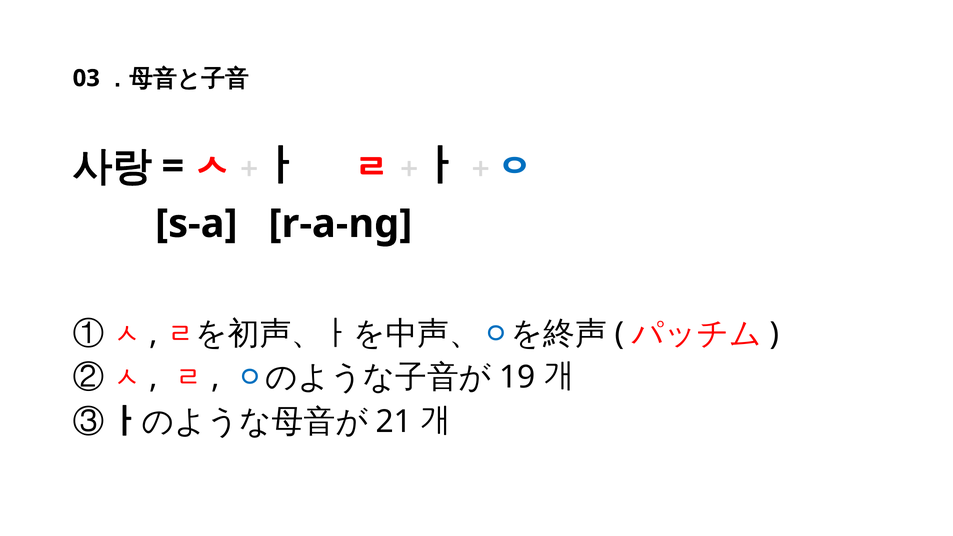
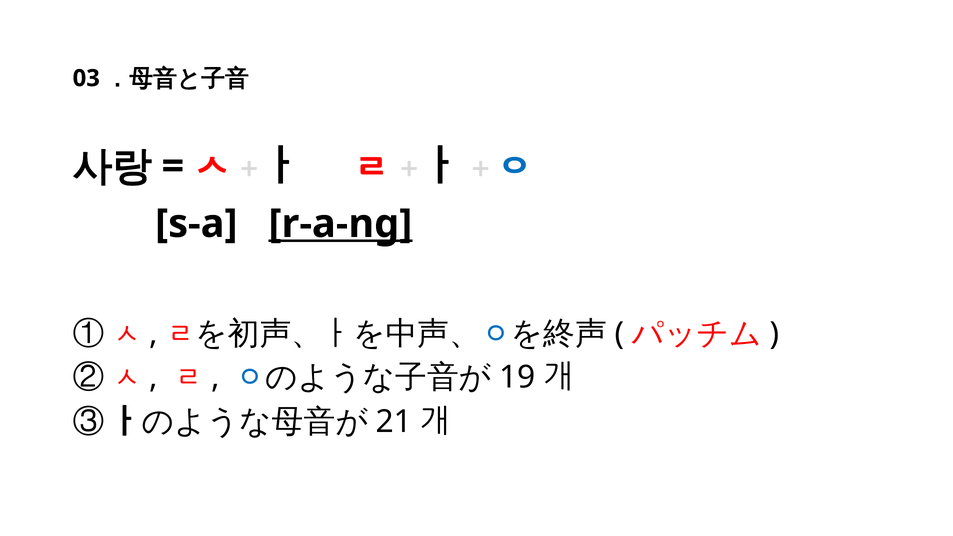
r-a-ng underline: none -> present
